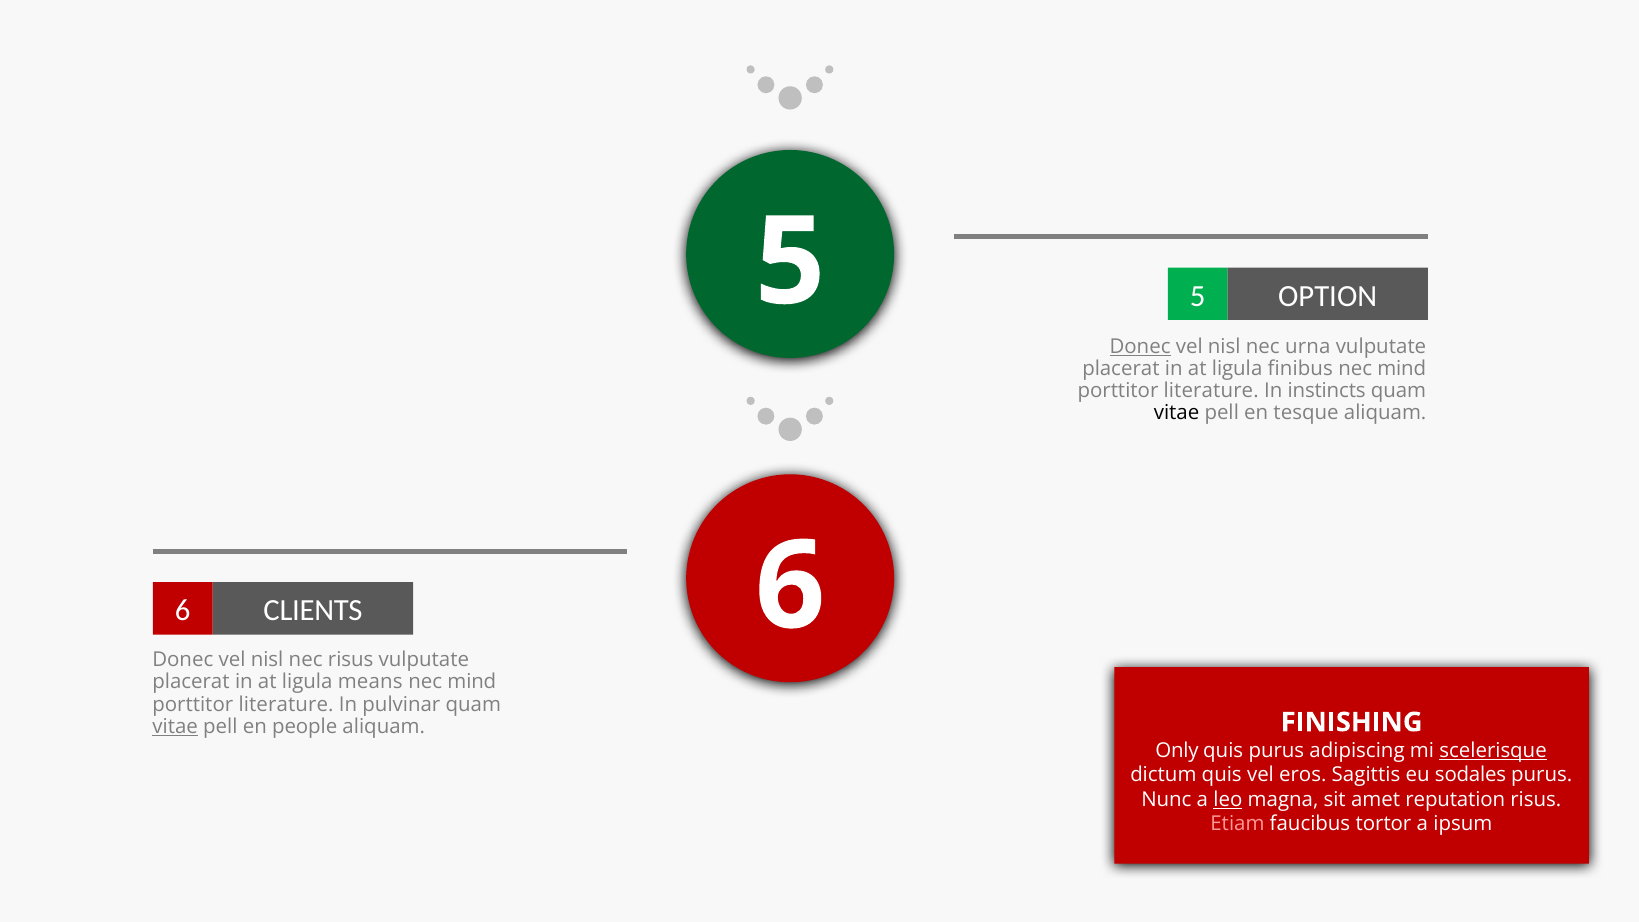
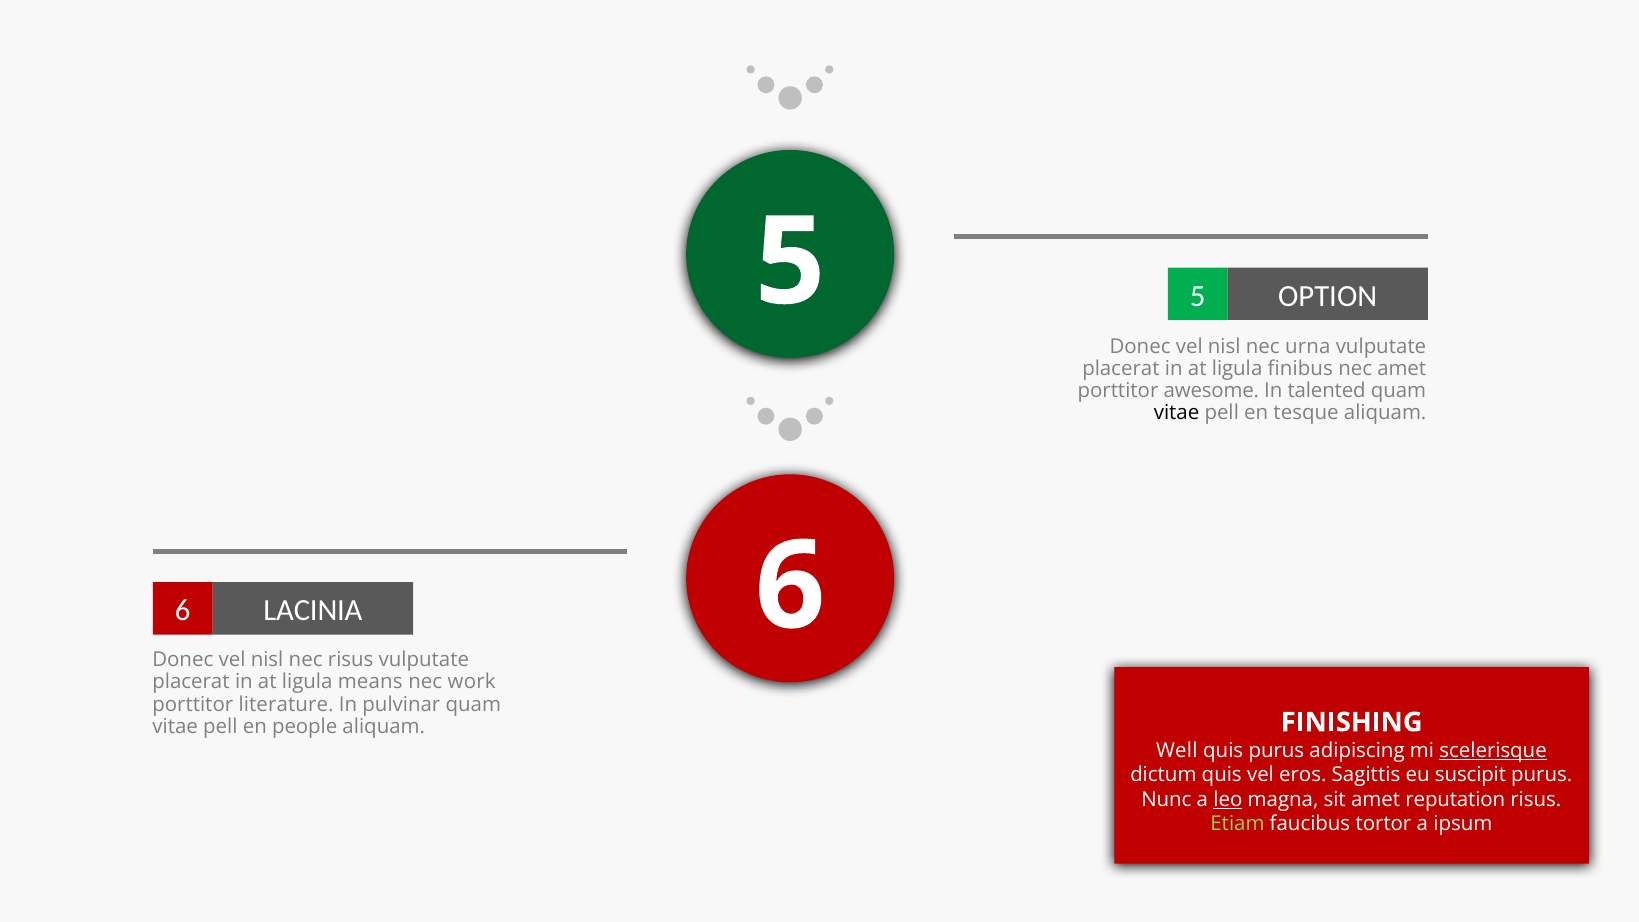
Donec at (1140, 347) underline: present -> none
mind at (1402, 369): mind -> amet
literature at (1211, 391): literature -> awesome
instincts: instincts -> talented
CLIENTS: CLIENTS -> LACINIA
mind at (472, 682): mind -> work
vitae at (175, 726) underline: present -> none
Only: Only -> Well
sodales: sodales -> suscipit
Etiam colour: pink -> light green
